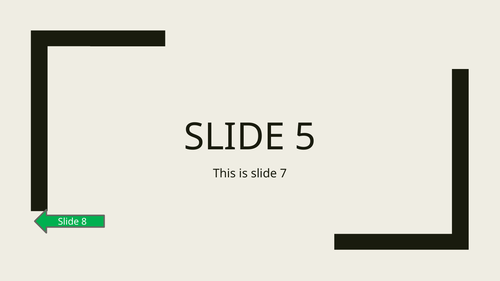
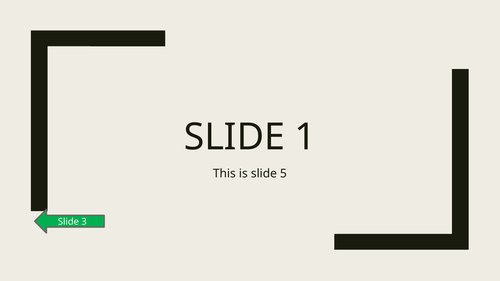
5: 5 -> 1
7: 7 -> 5
8: 8 -> 3
